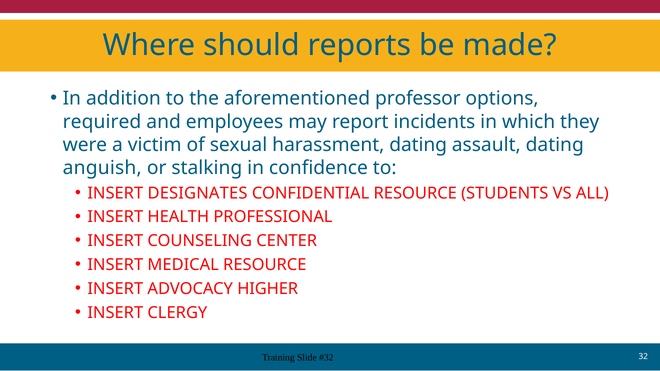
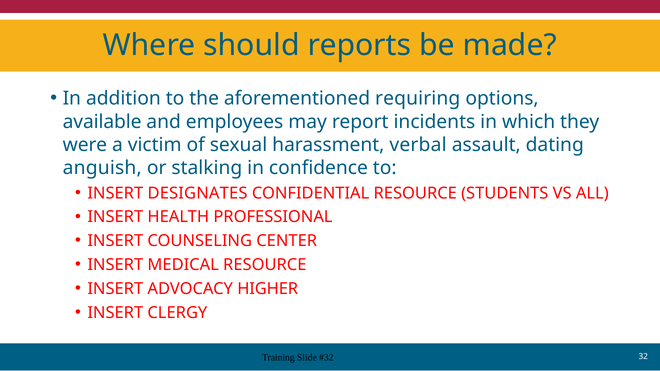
professor: professor -> requiring
required: required -> available
harassment dating: dating -> verbal
